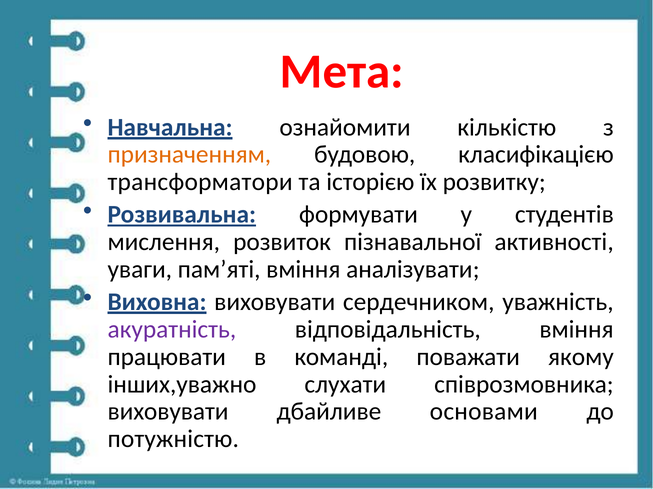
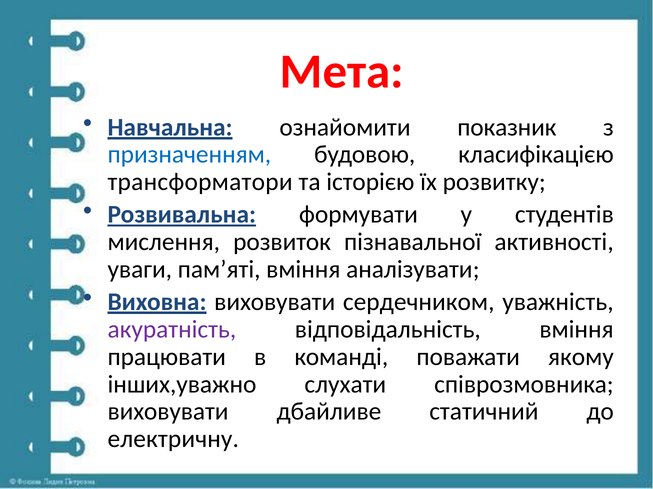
кількістю: кількістю -> показник
призначенням colour: orange -> blue
основами: основами -> статичний
потужністю: потужністю -> електричну
